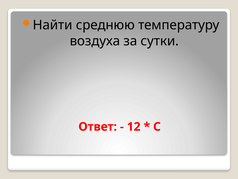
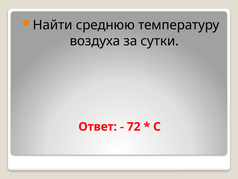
12: 12 -> 72
